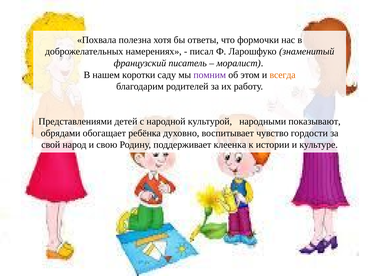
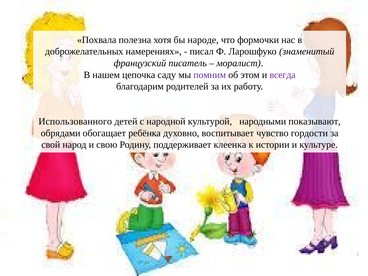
ответы: ответы -> народе
коротки: коротки -> цепочка
всегда colour: orange -> purple
Представлениями: Представлениями -> Использованного
